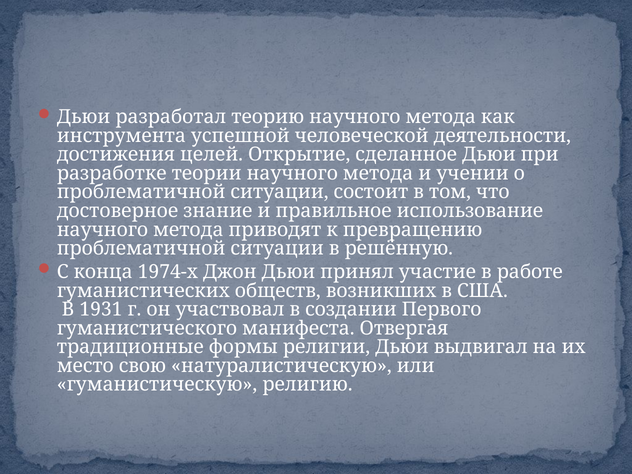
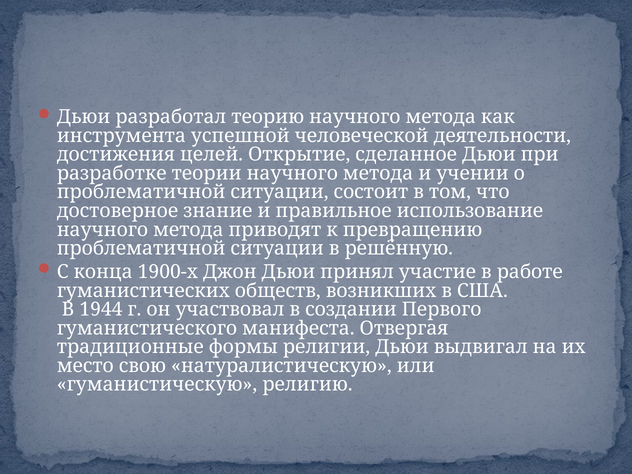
1974-х: 1974-х -> 1900-х
1931: 1931 -> 1944
